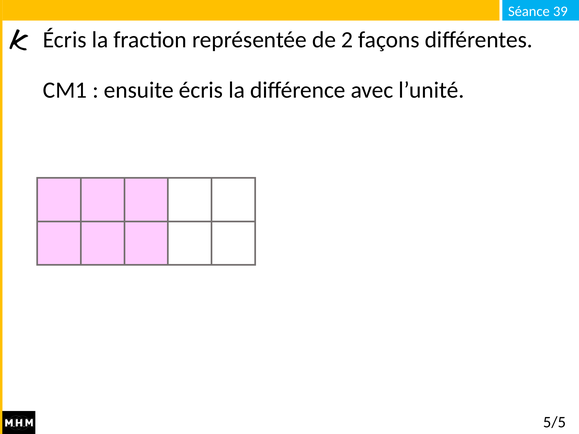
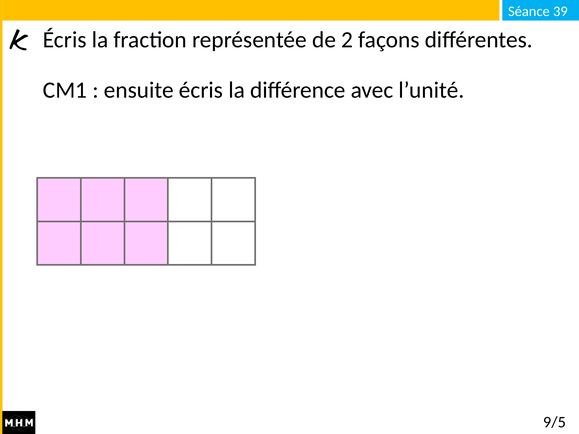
5/5: 5/5 -> 9/5
